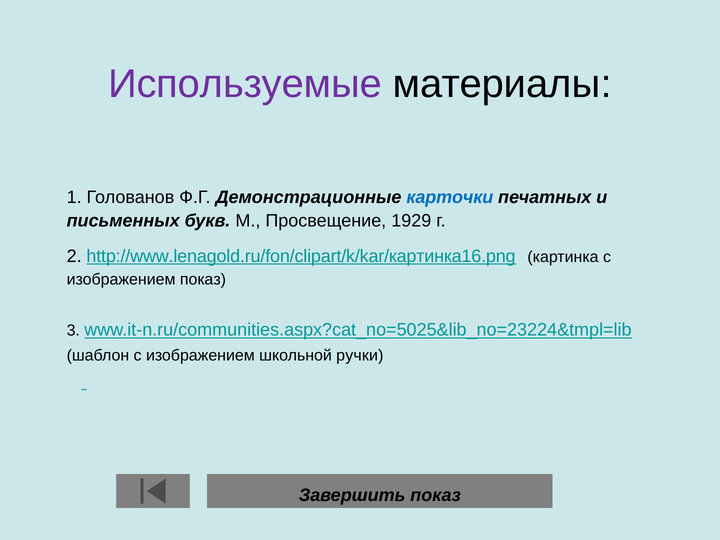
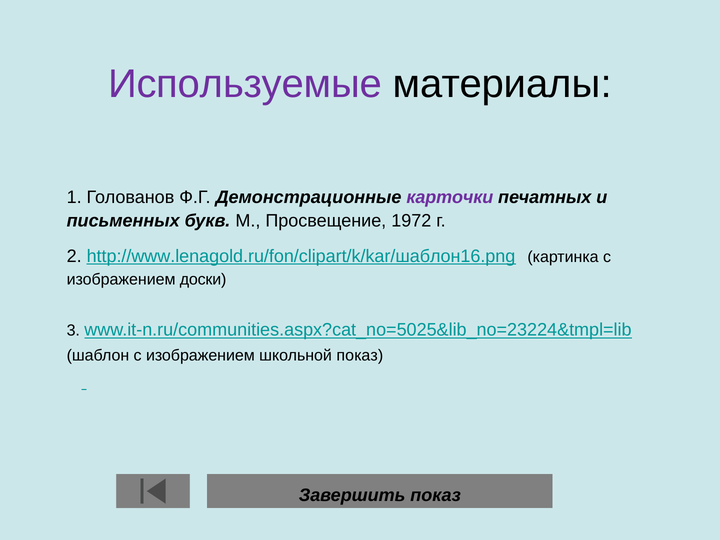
карточки colour: blue -> purple
1929: 1929 -> 1972
http://www.lenagold.ru/fon/clipart/k/kar/картинка16.png: http://www.lenagold.ru/fon/clipart/k/kar/картинка16.png -> http://www.lenagold.ru/fon/clipart/k/kar/шаблон16.png
изображением показ: показ -> доски
школьной ручки: ручки -> показ
